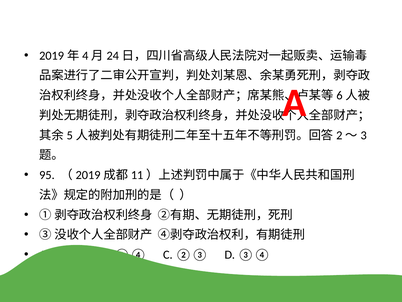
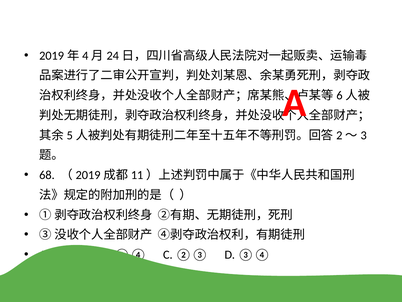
95: 95 -> 68
